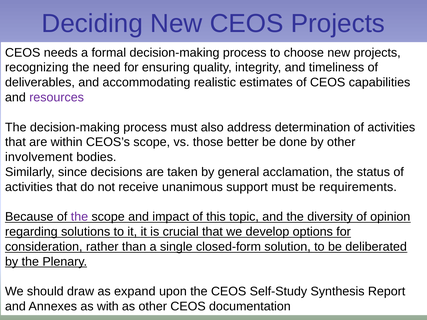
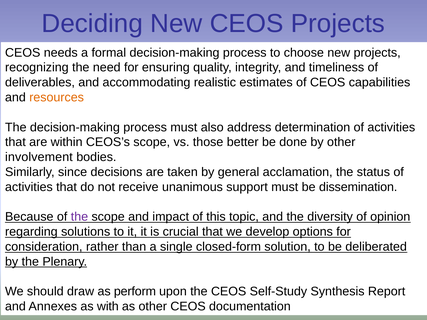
resources colour: purple -> orange
requirements: requirements -> dissemination
expand: expand -> perform
